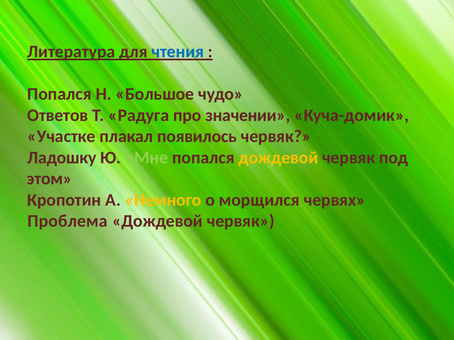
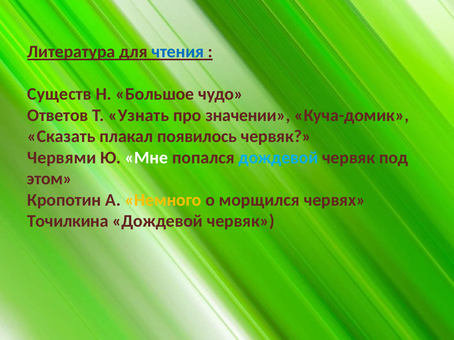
Попался at (59, 94): Попался -> Существ
Радуга: Радуга -> Узнать
Участке: Участке -> Сказать
Ладошку: Ладошку -> Червями
Мне colour: light green -> white
дождевой at (278, 158) colour: yellow -> light blue
Проблема: Проблема -> Точилкина
